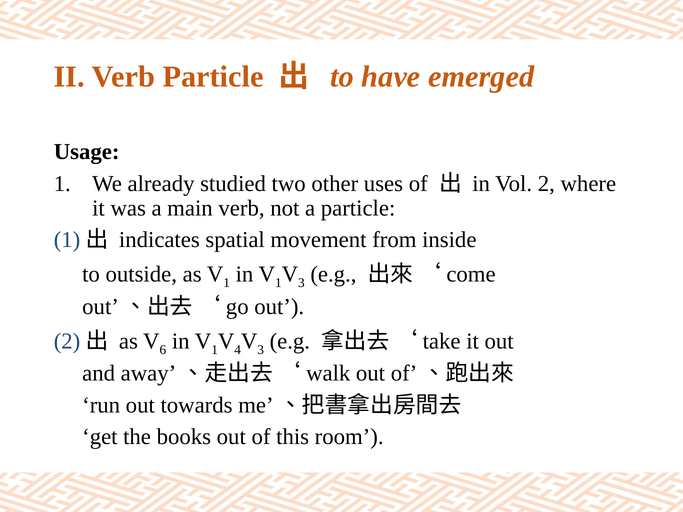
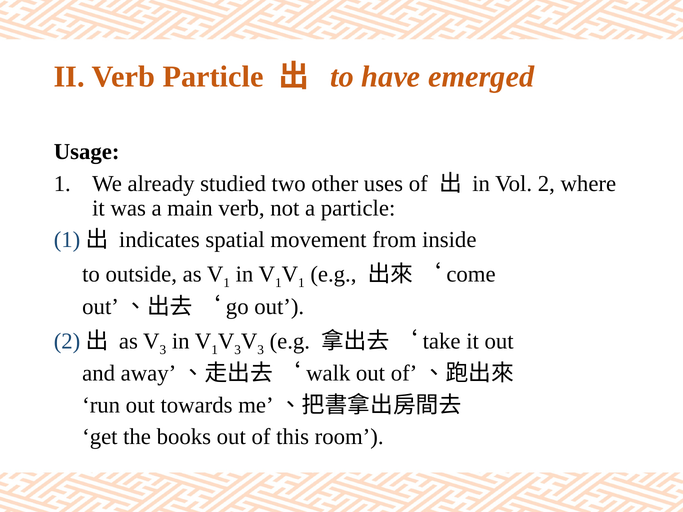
3 at (301, 283): 3 -> 1
6 at (163, 350): 6 -> 3
4 at (238, 350): 4 -> 3
